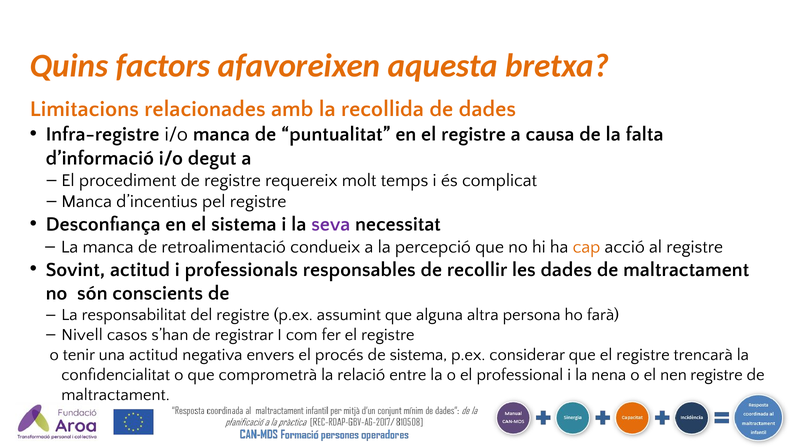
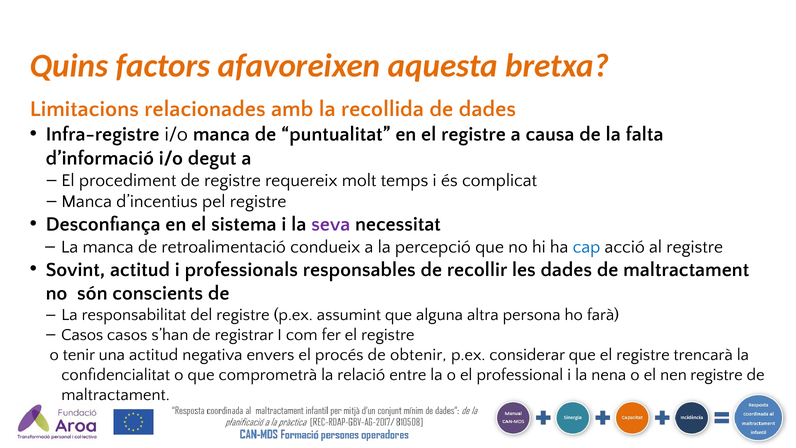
cap colour: orange -> blue
Nivell at (82, 335): Nivell -> Casos
de sistema: sistema -> obtenir
